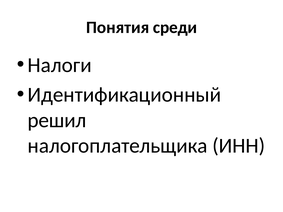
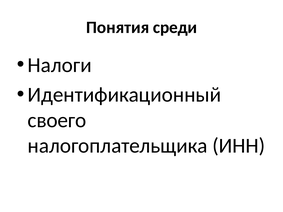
решил: решил -> своего
